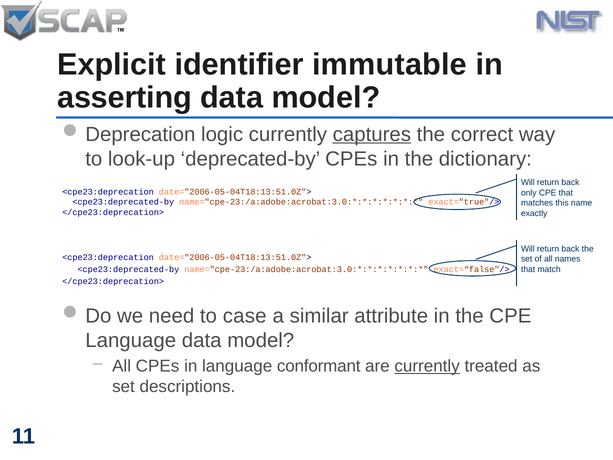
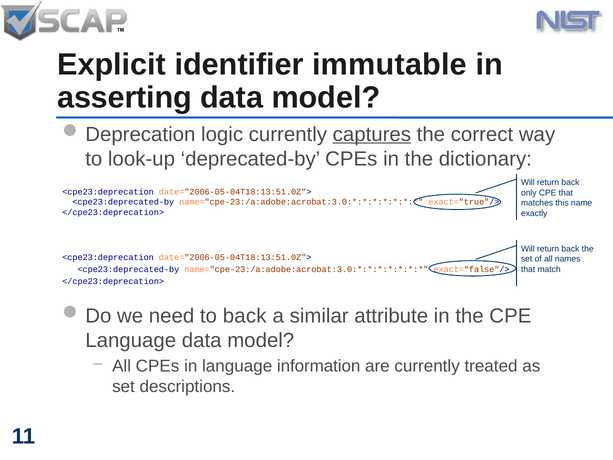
to case: case -> back
conformant: conformant -> information
currently at (427, 366) underline: present -> none
